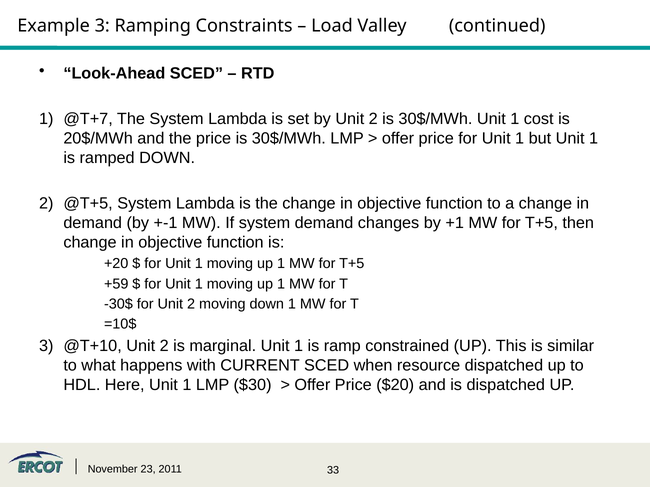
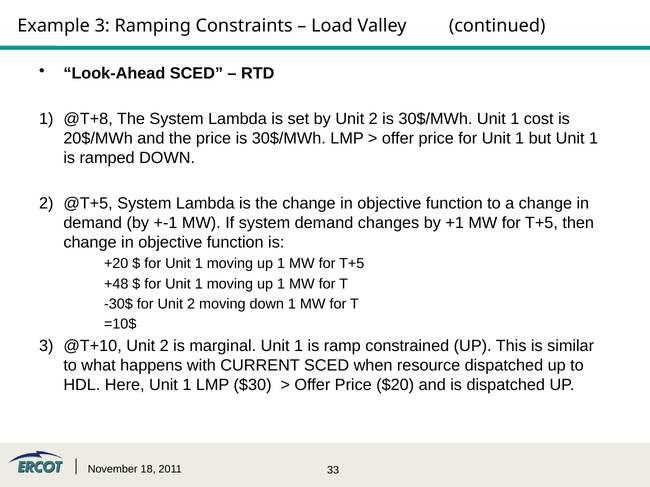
@T+7: @T+7 -> @T+8
+59: +59 -> +48
23: 23 -> 18
